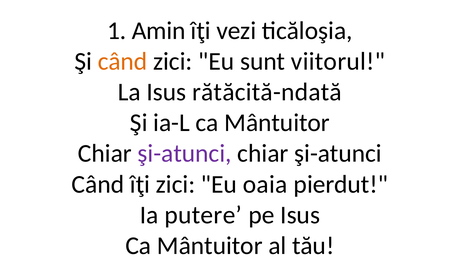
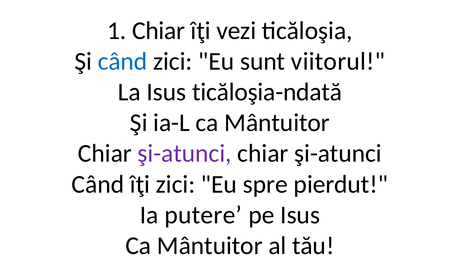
1 Amin: Amin -> Chiar
când at (123, 61) colour: orange -> blue
rătăcită-ndată: rătăcită-ndată -> ticăloşia-ndată
oaia: oaia -> spre
